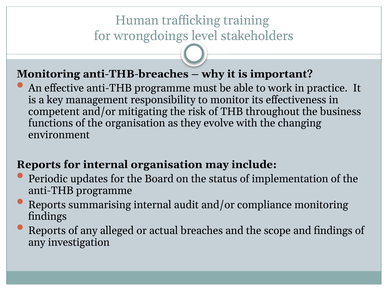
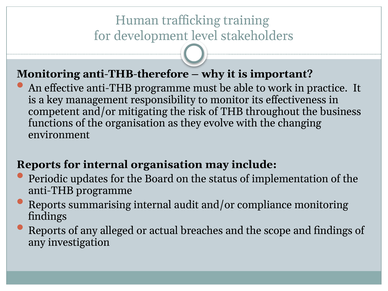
wrongdoings: wrongdoings -> development
anti-THB-breaches: anti-THB-breaches -> anti-THB-therefore
